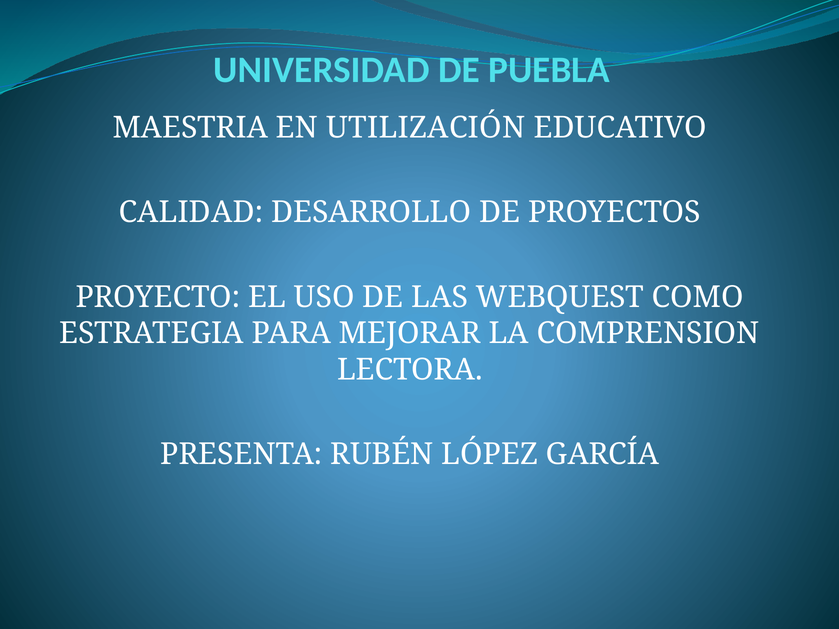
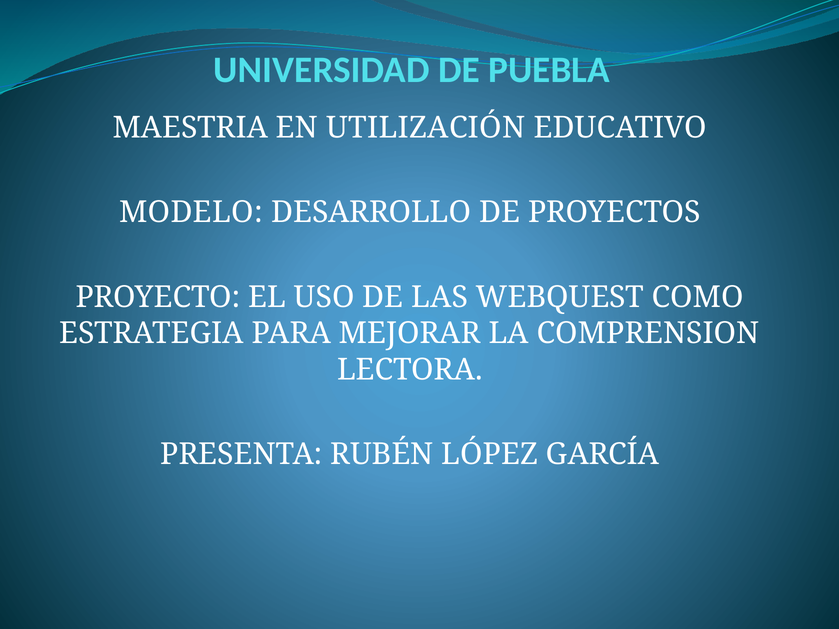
CALIDAD: CALIDAD -> MODELO
